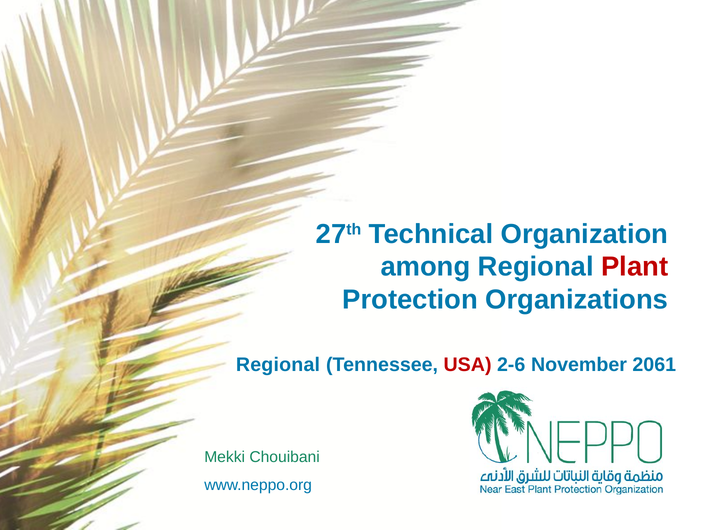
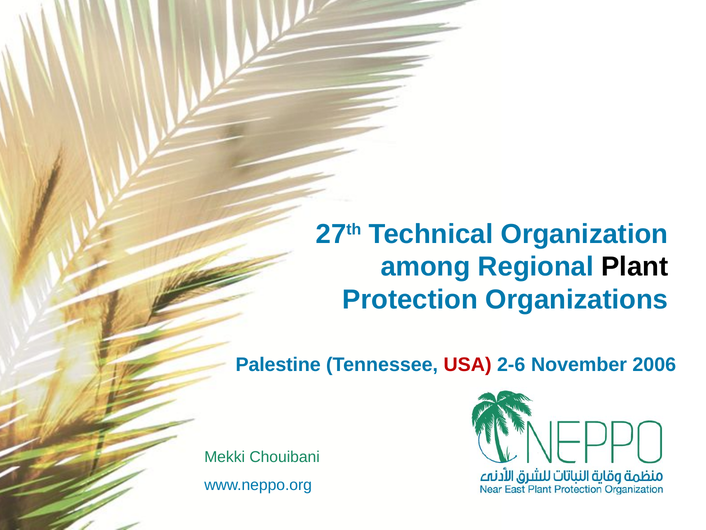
Plant colour: red -> black
Regional at (278, 365): Regional -> Palestine
2061: 2061 -> 2006
